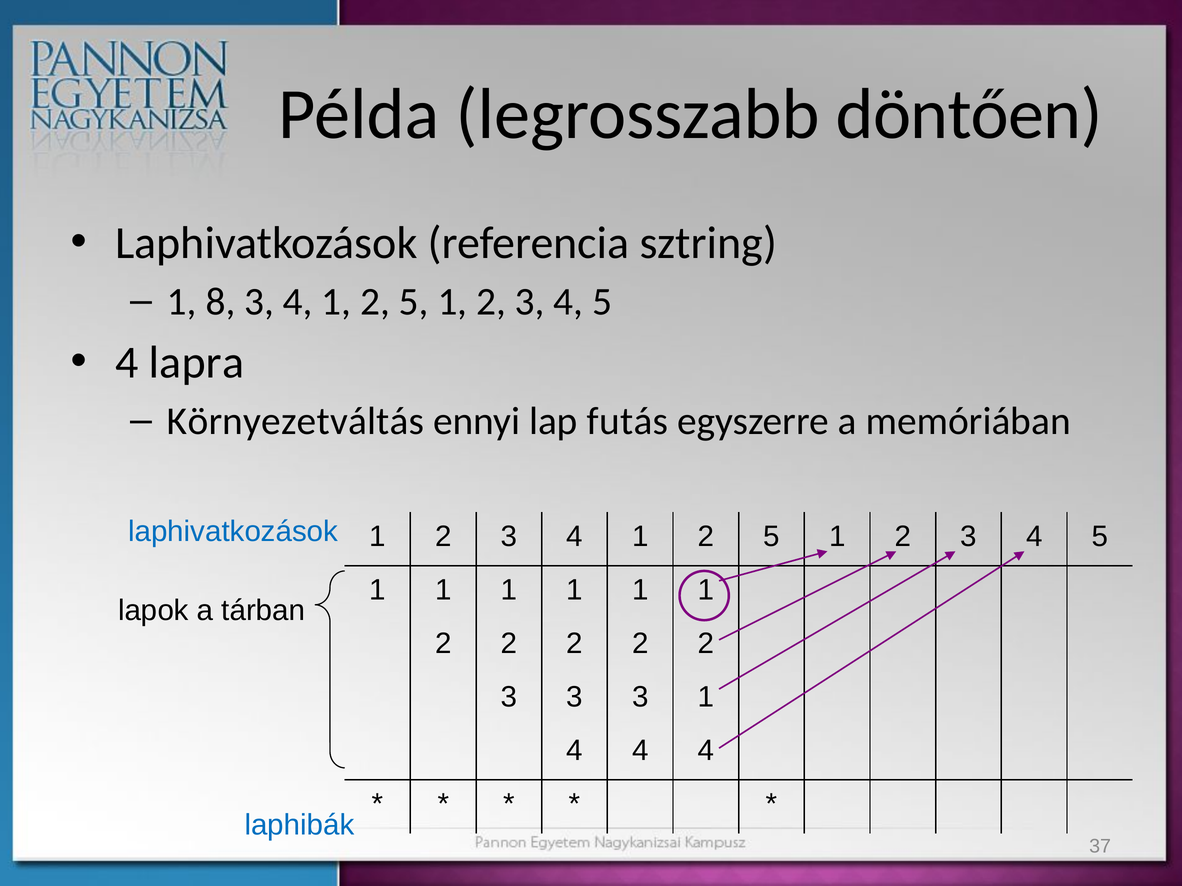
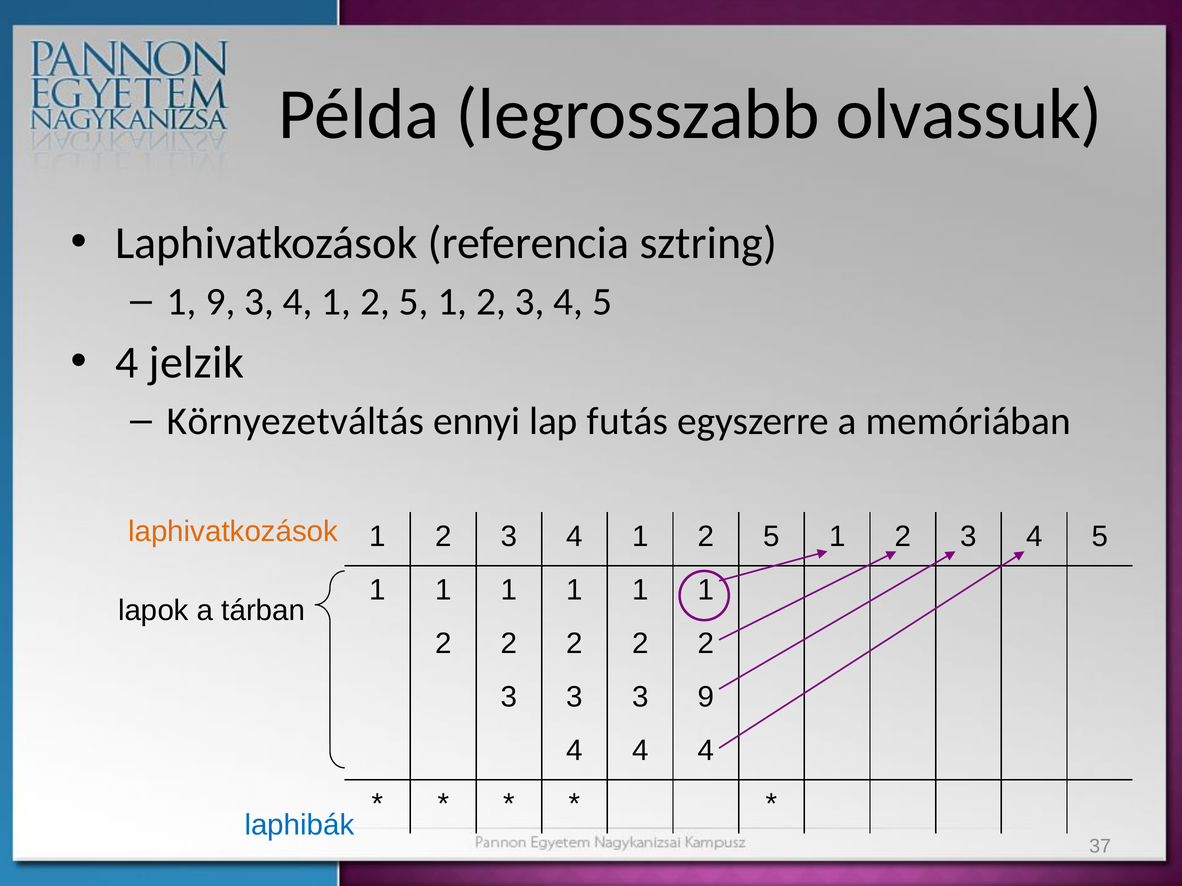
döntően: döntően -> olvassuk
1 8: 8 -> 9
lapra: lapra -> jelzik
laphivatkozások at (233, 532) colour: blue -> orange
3 1: 1 -> 9
